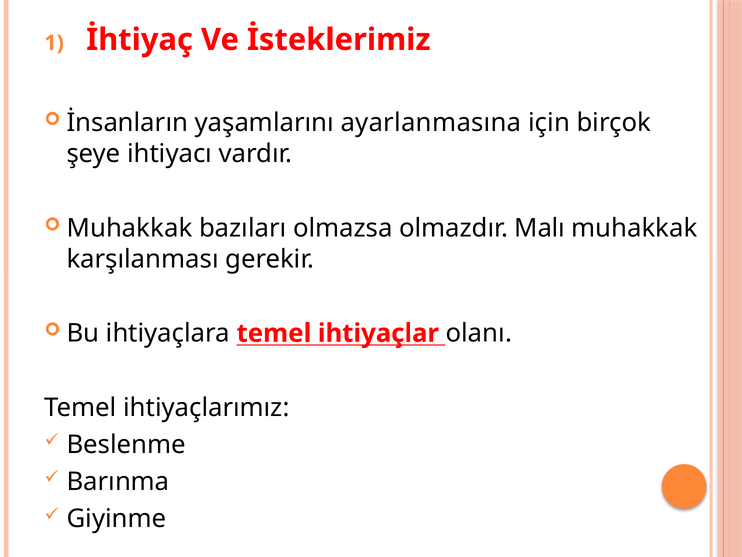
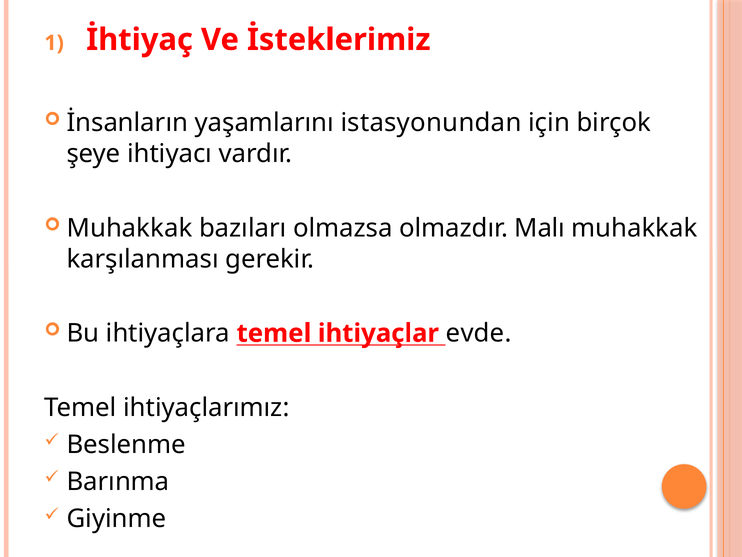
ayarlanmasına: ayarlanmasına -> istasyonundan
olanı: olanı -> evde
